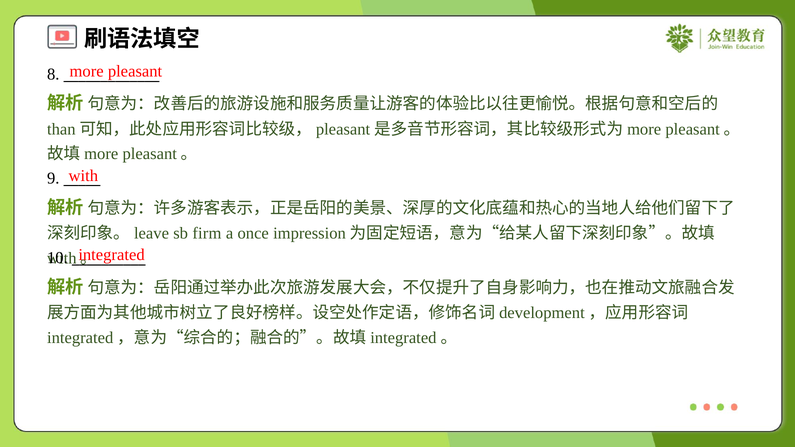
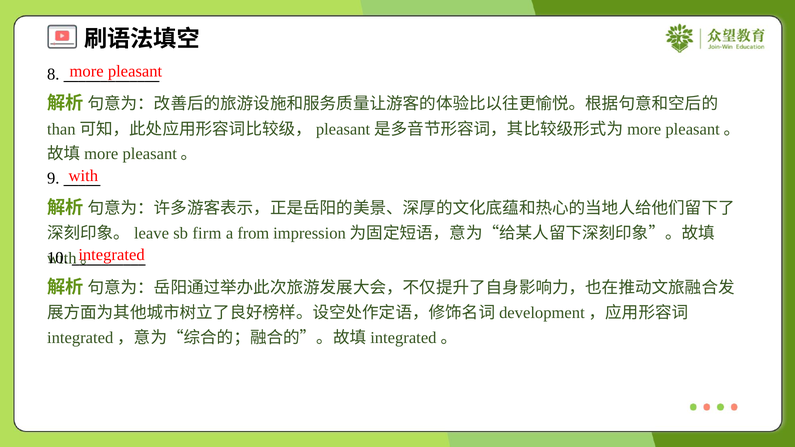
once: once -> from
